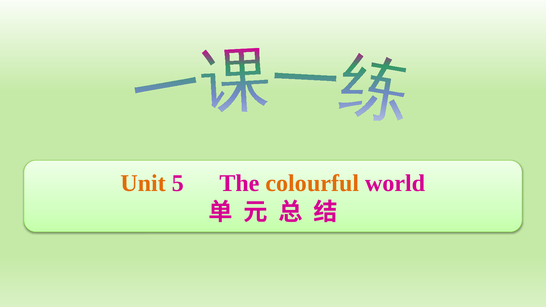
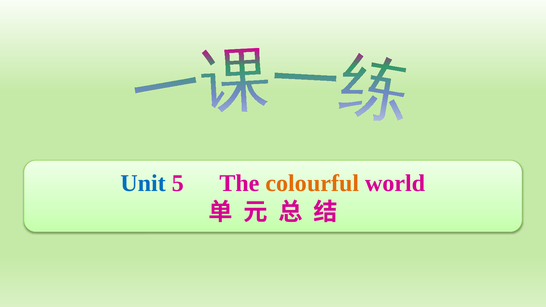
Unit colour: orange -> blue
